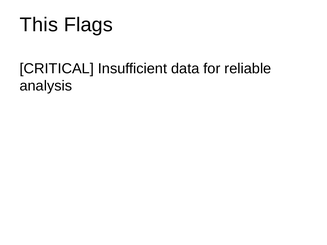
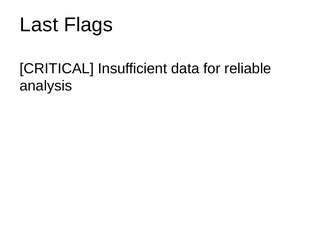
This: This -> Last
